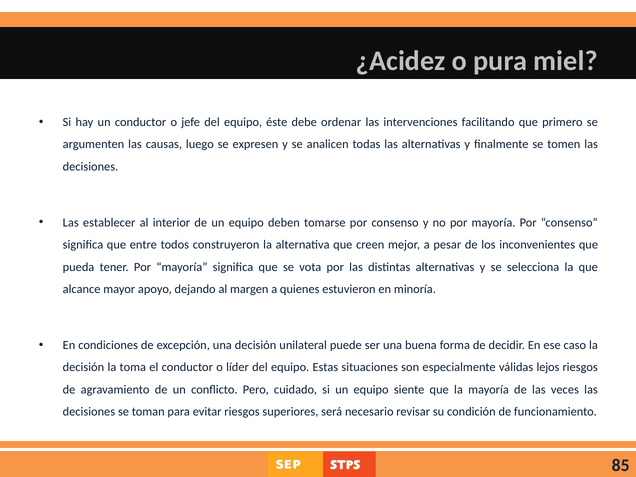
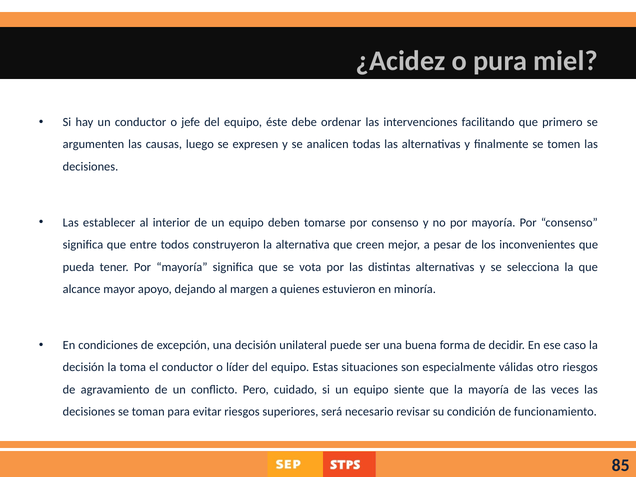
lejos: lejos -> otro
